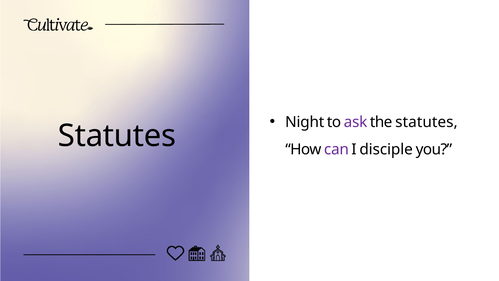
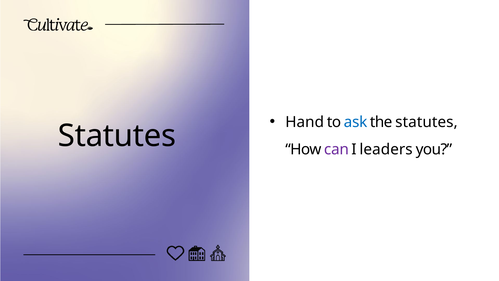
Night: Night -> Hand
ask colour: purple -> blue
disciple: disciple -> leaders
